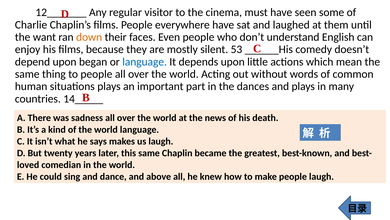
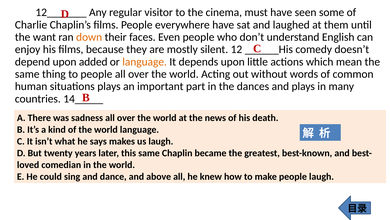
53: 53 -> 12
began: began -> added
language at (145, 62) colour: blue -> orange
